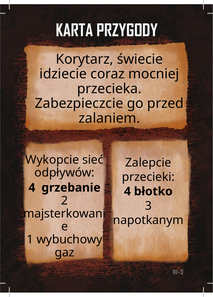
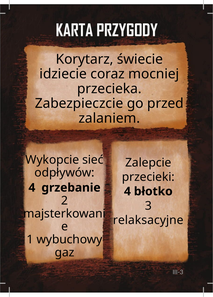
napotkanym: napotkanym -> relaksacyjne
